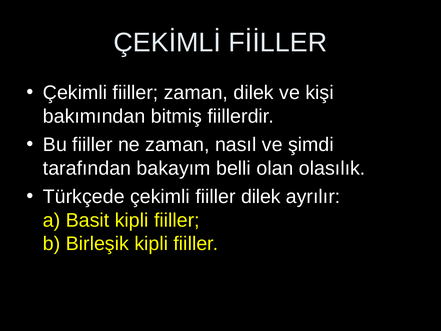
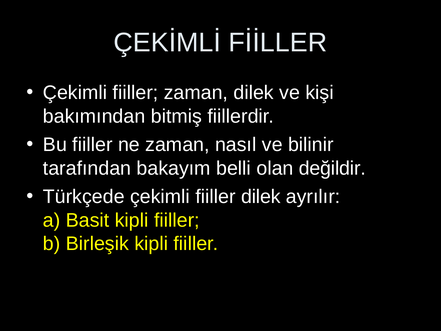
şimdi: şimdi -> bilinir
olasılık: olasılık -> değildir
